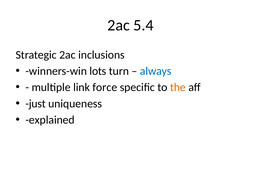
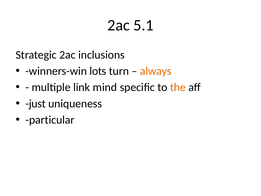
5.4: 5.4 -> 5.1
always colour: blue -> orange
force: force -> mind
explained: explained -> particular
